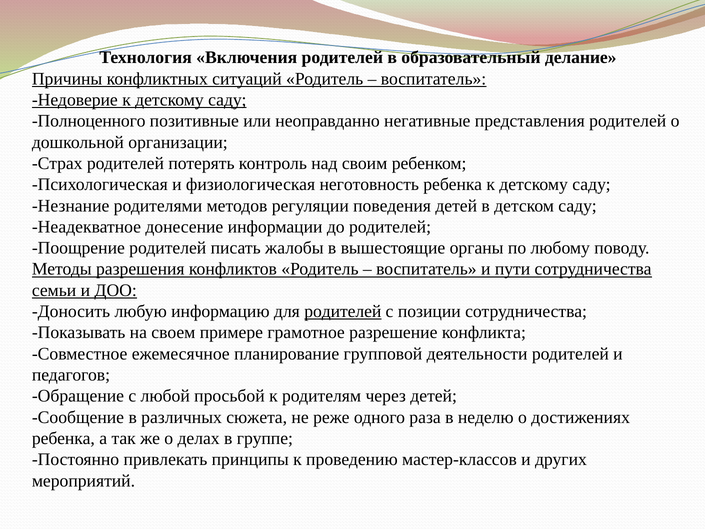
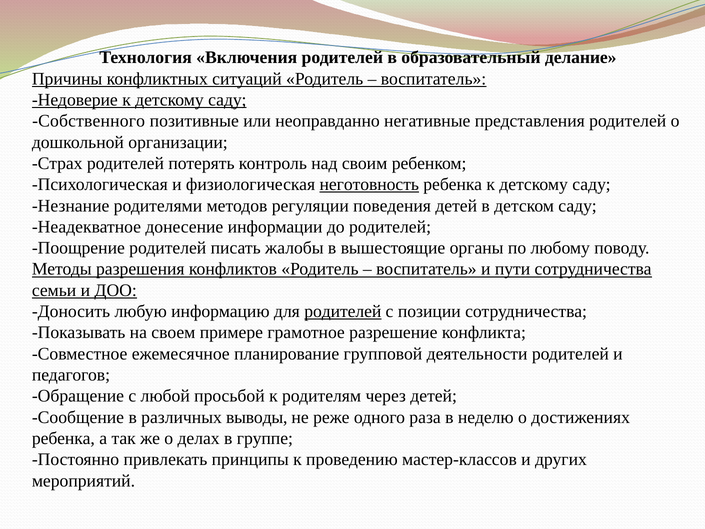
Полноценного: Полноценного -> Собственного
неготовность underline: none -> present
сюжета: сюжета -> выводы
